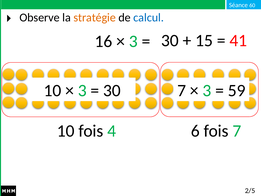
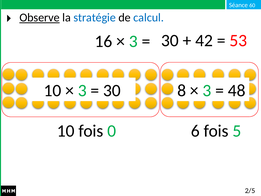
Observe underline: none -> present
stratégie colour: orange -> blue
15: 15 -> 42
41: 41 -> 53
30 7: 7 -> 8
59: 59 -> 48
4: 4 -> 0
fois 7: 7 -> 5
